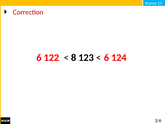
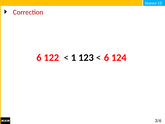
8: 8 -> 1
